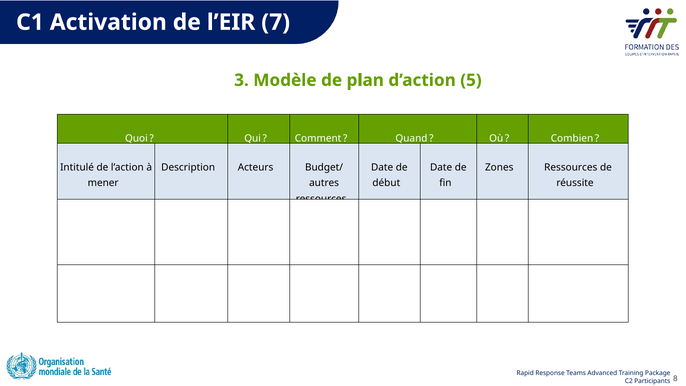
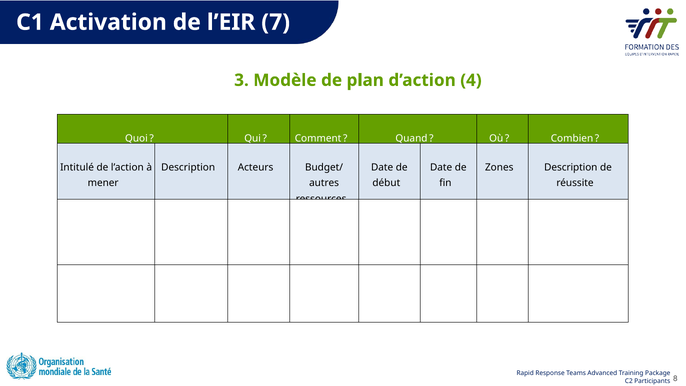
5: 5 -> 4
Zones Ressources: Ressources -> Description
